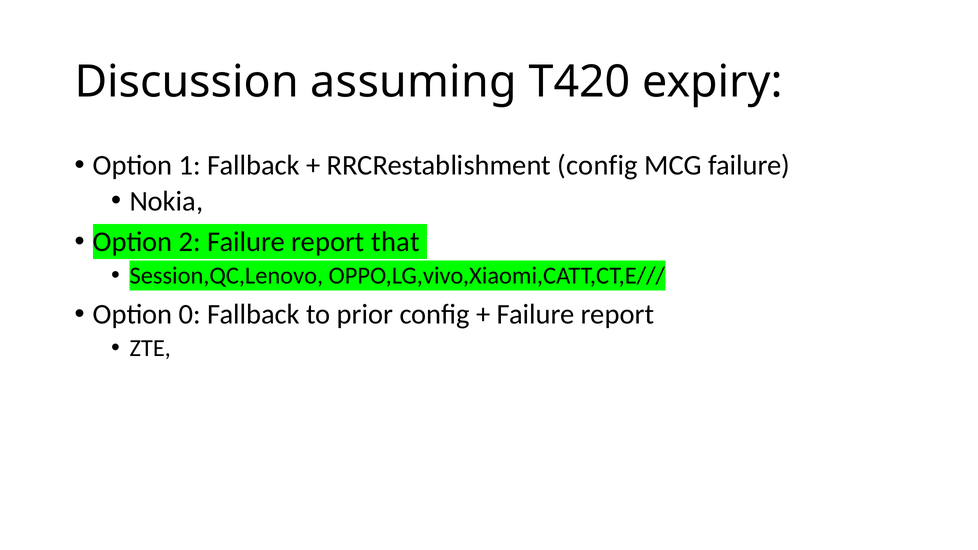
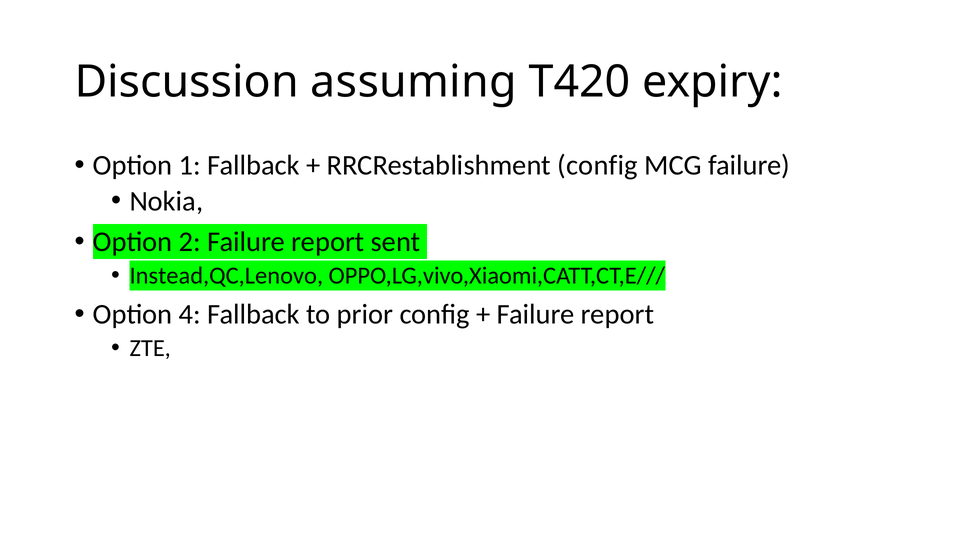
that: that -> sent
Session,QC,Lenovo: Session,QC,Lenovo -> Instead,QC,Lenovo
0: 0 -> 4
